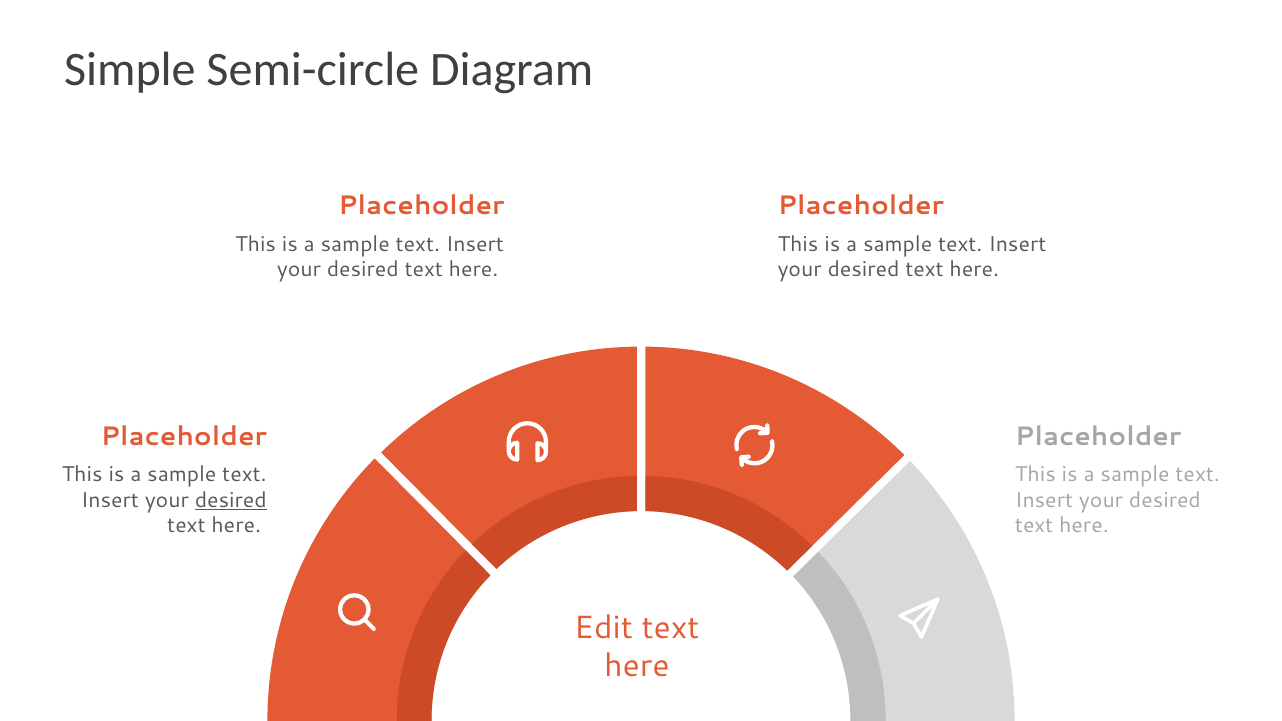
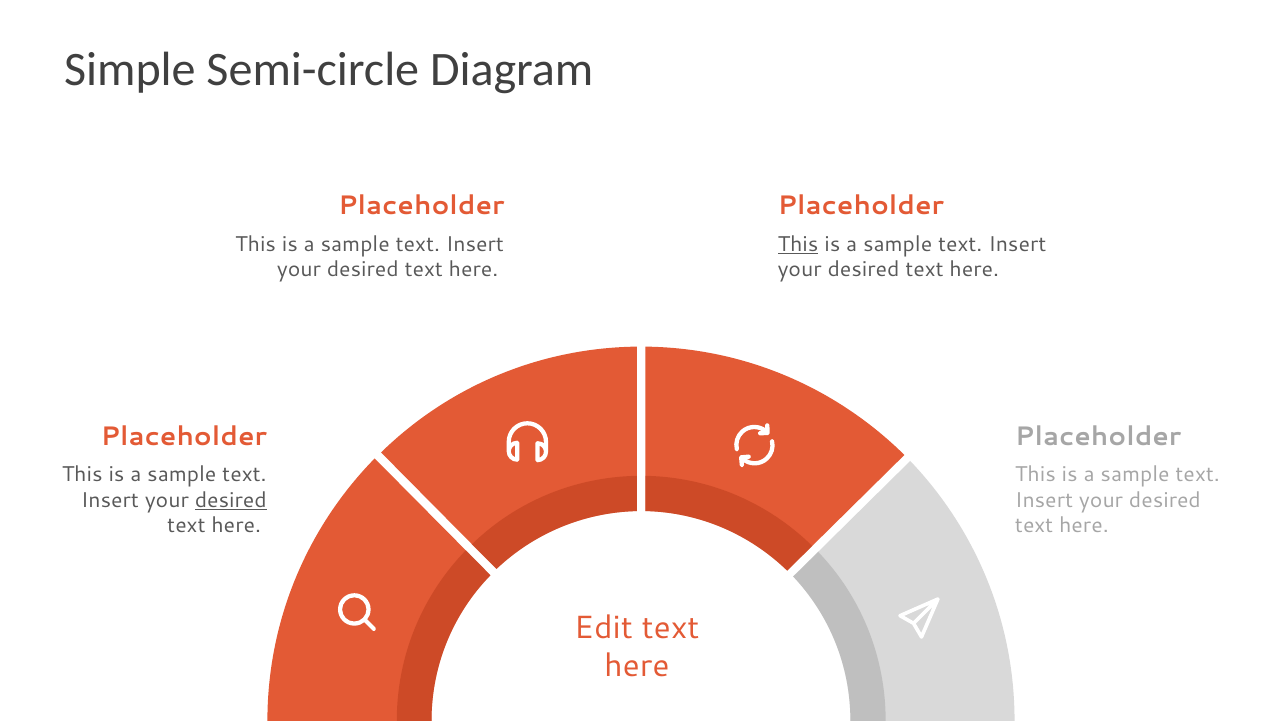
This at (798, 244) underline: none -> present
